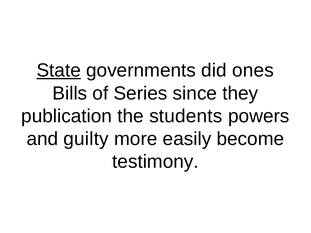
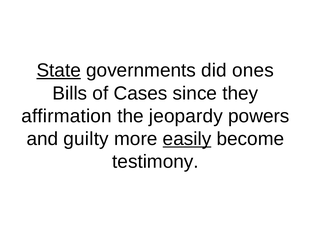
Series: Series -> Cases
publication: publication -> affirmation
students: students -> jeopardy
easily underline: none -> present
